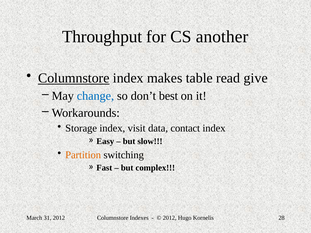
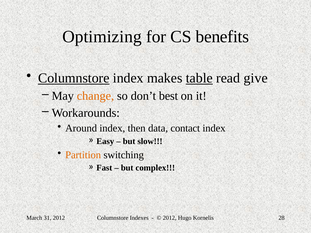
Throughput: Throughput -> Optimizing
another: another -> benefits
table underline: none -> present
change colour: blue -> orange
Storage: Storage -> Around
visit: visit -> then
